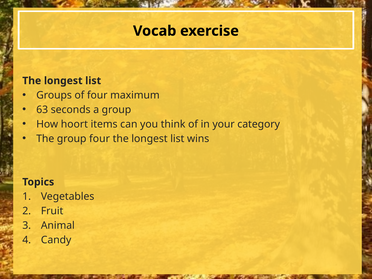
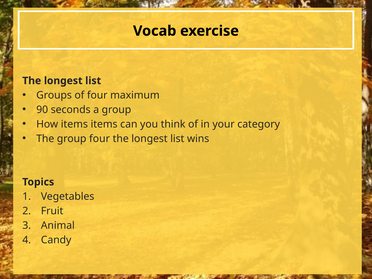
63: 63 -> 90
How hoort: hoort -> items
